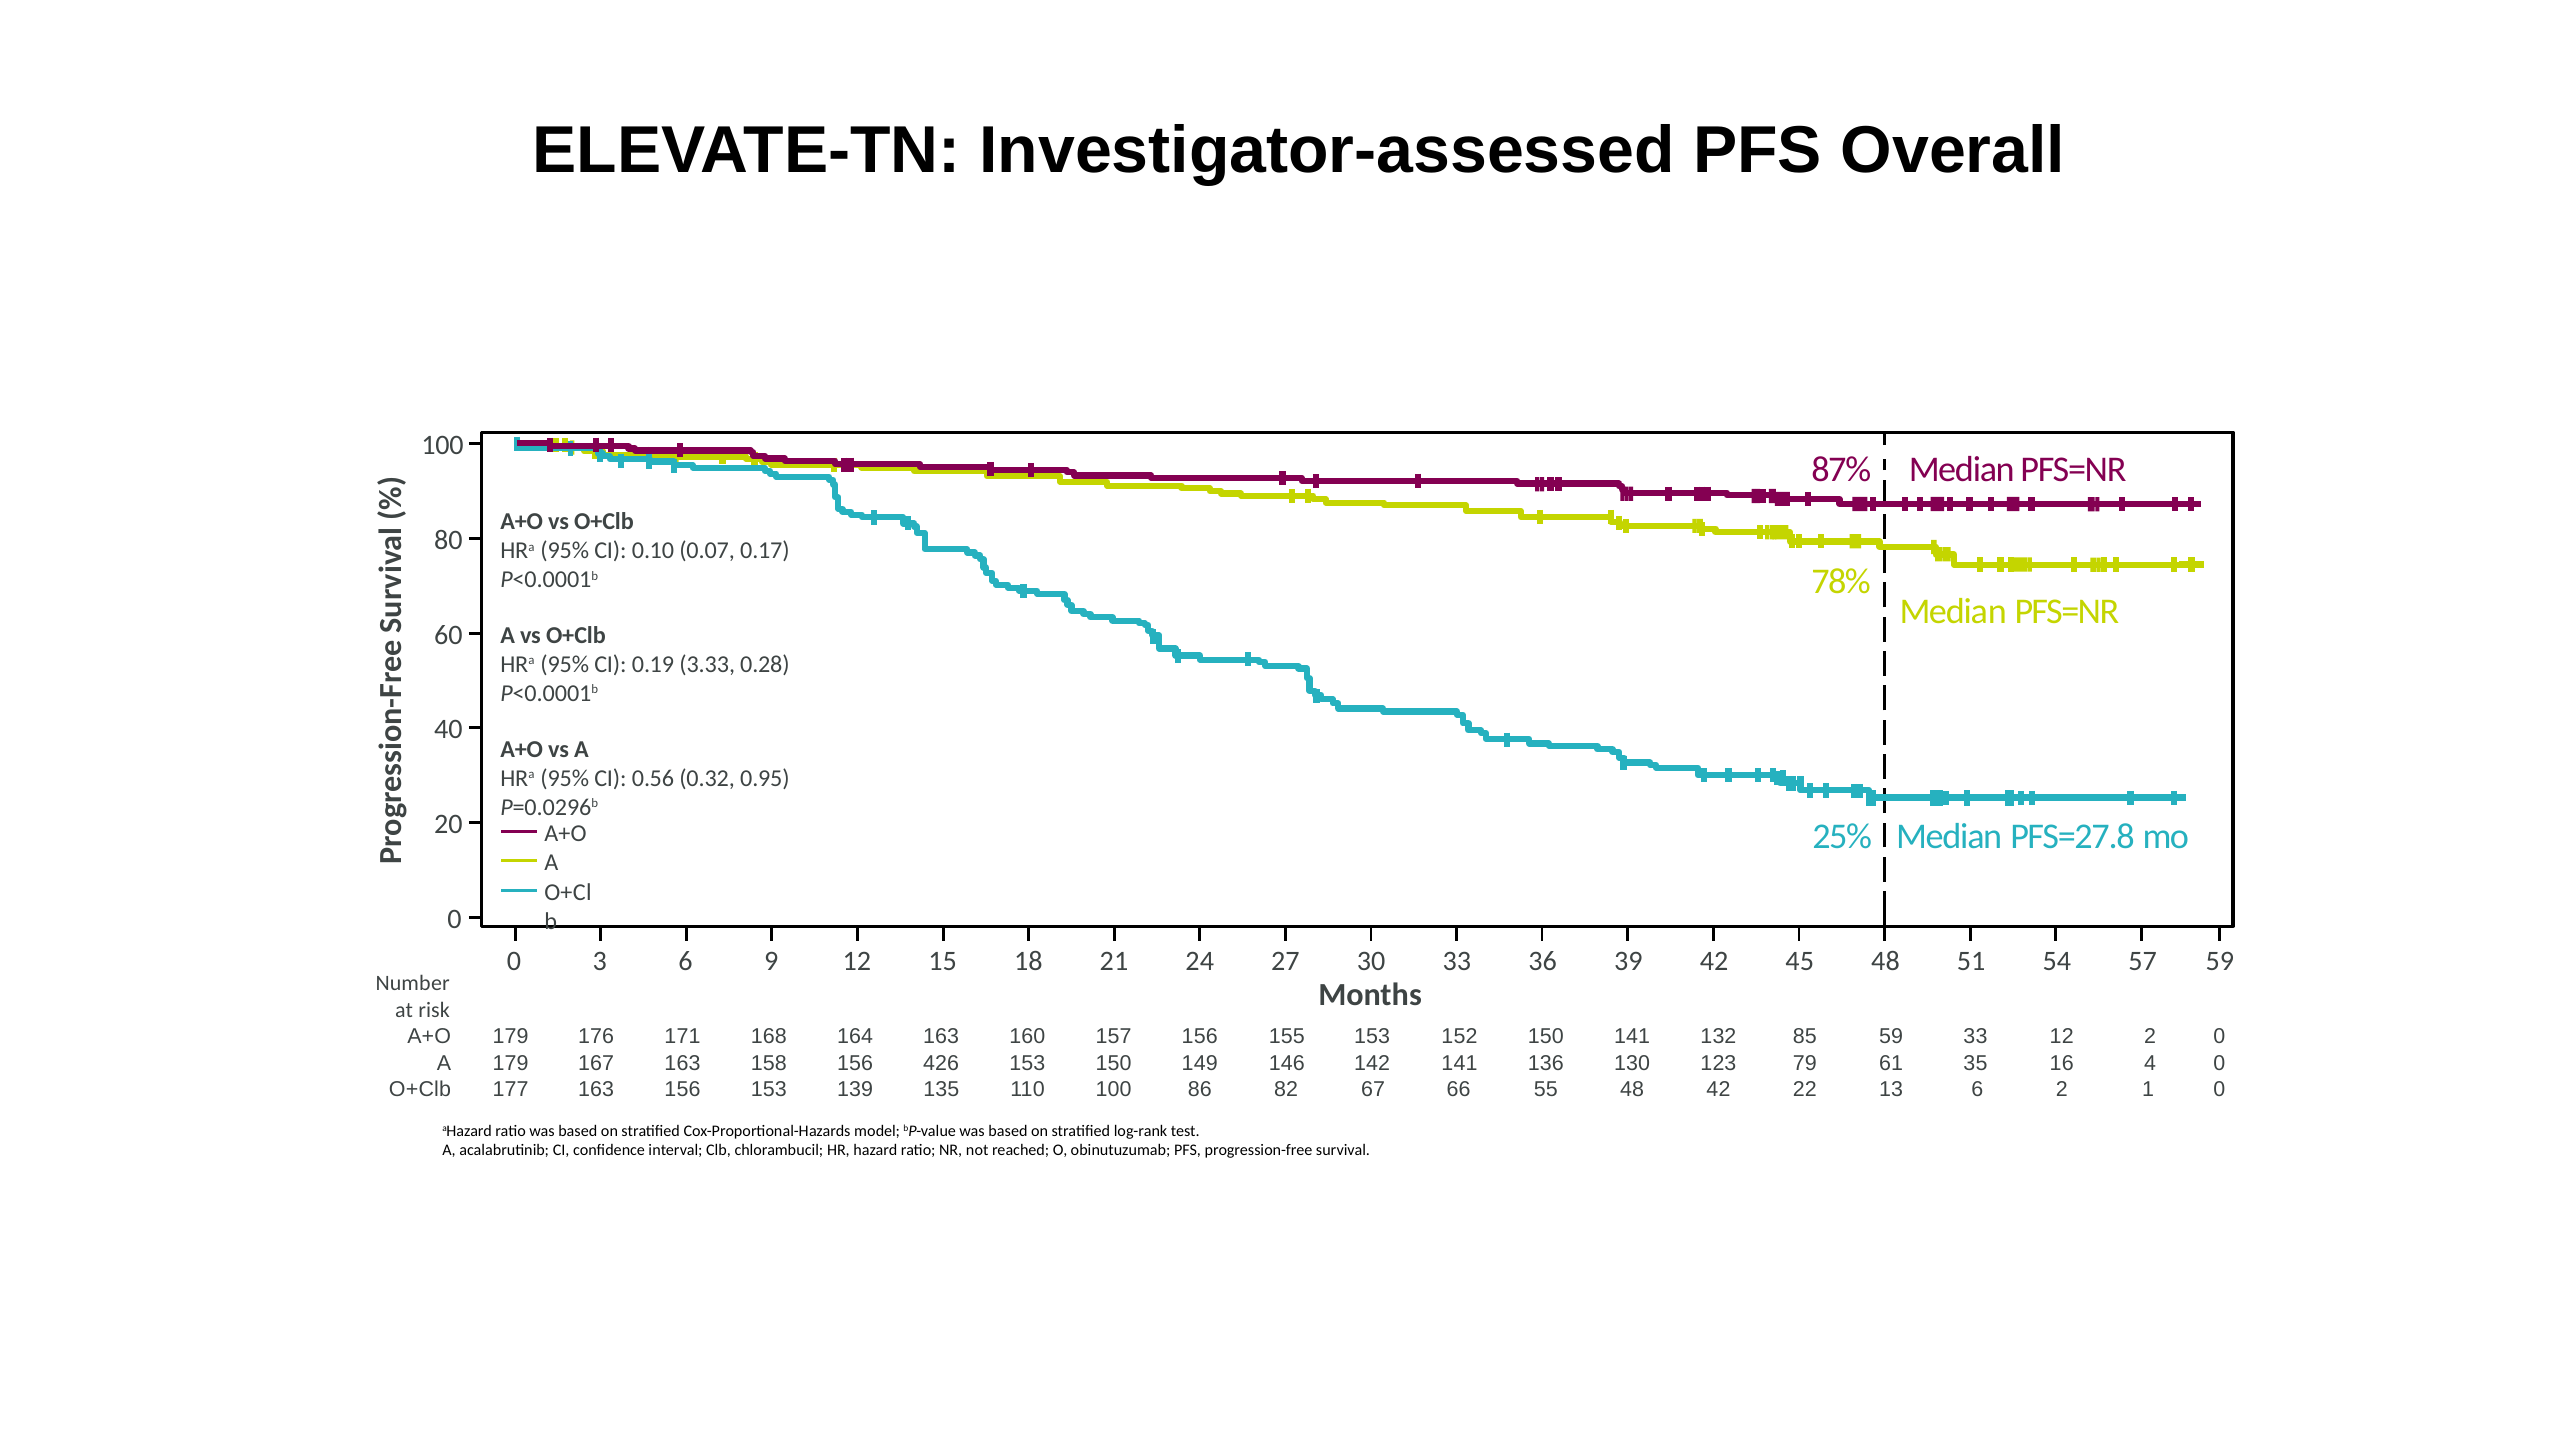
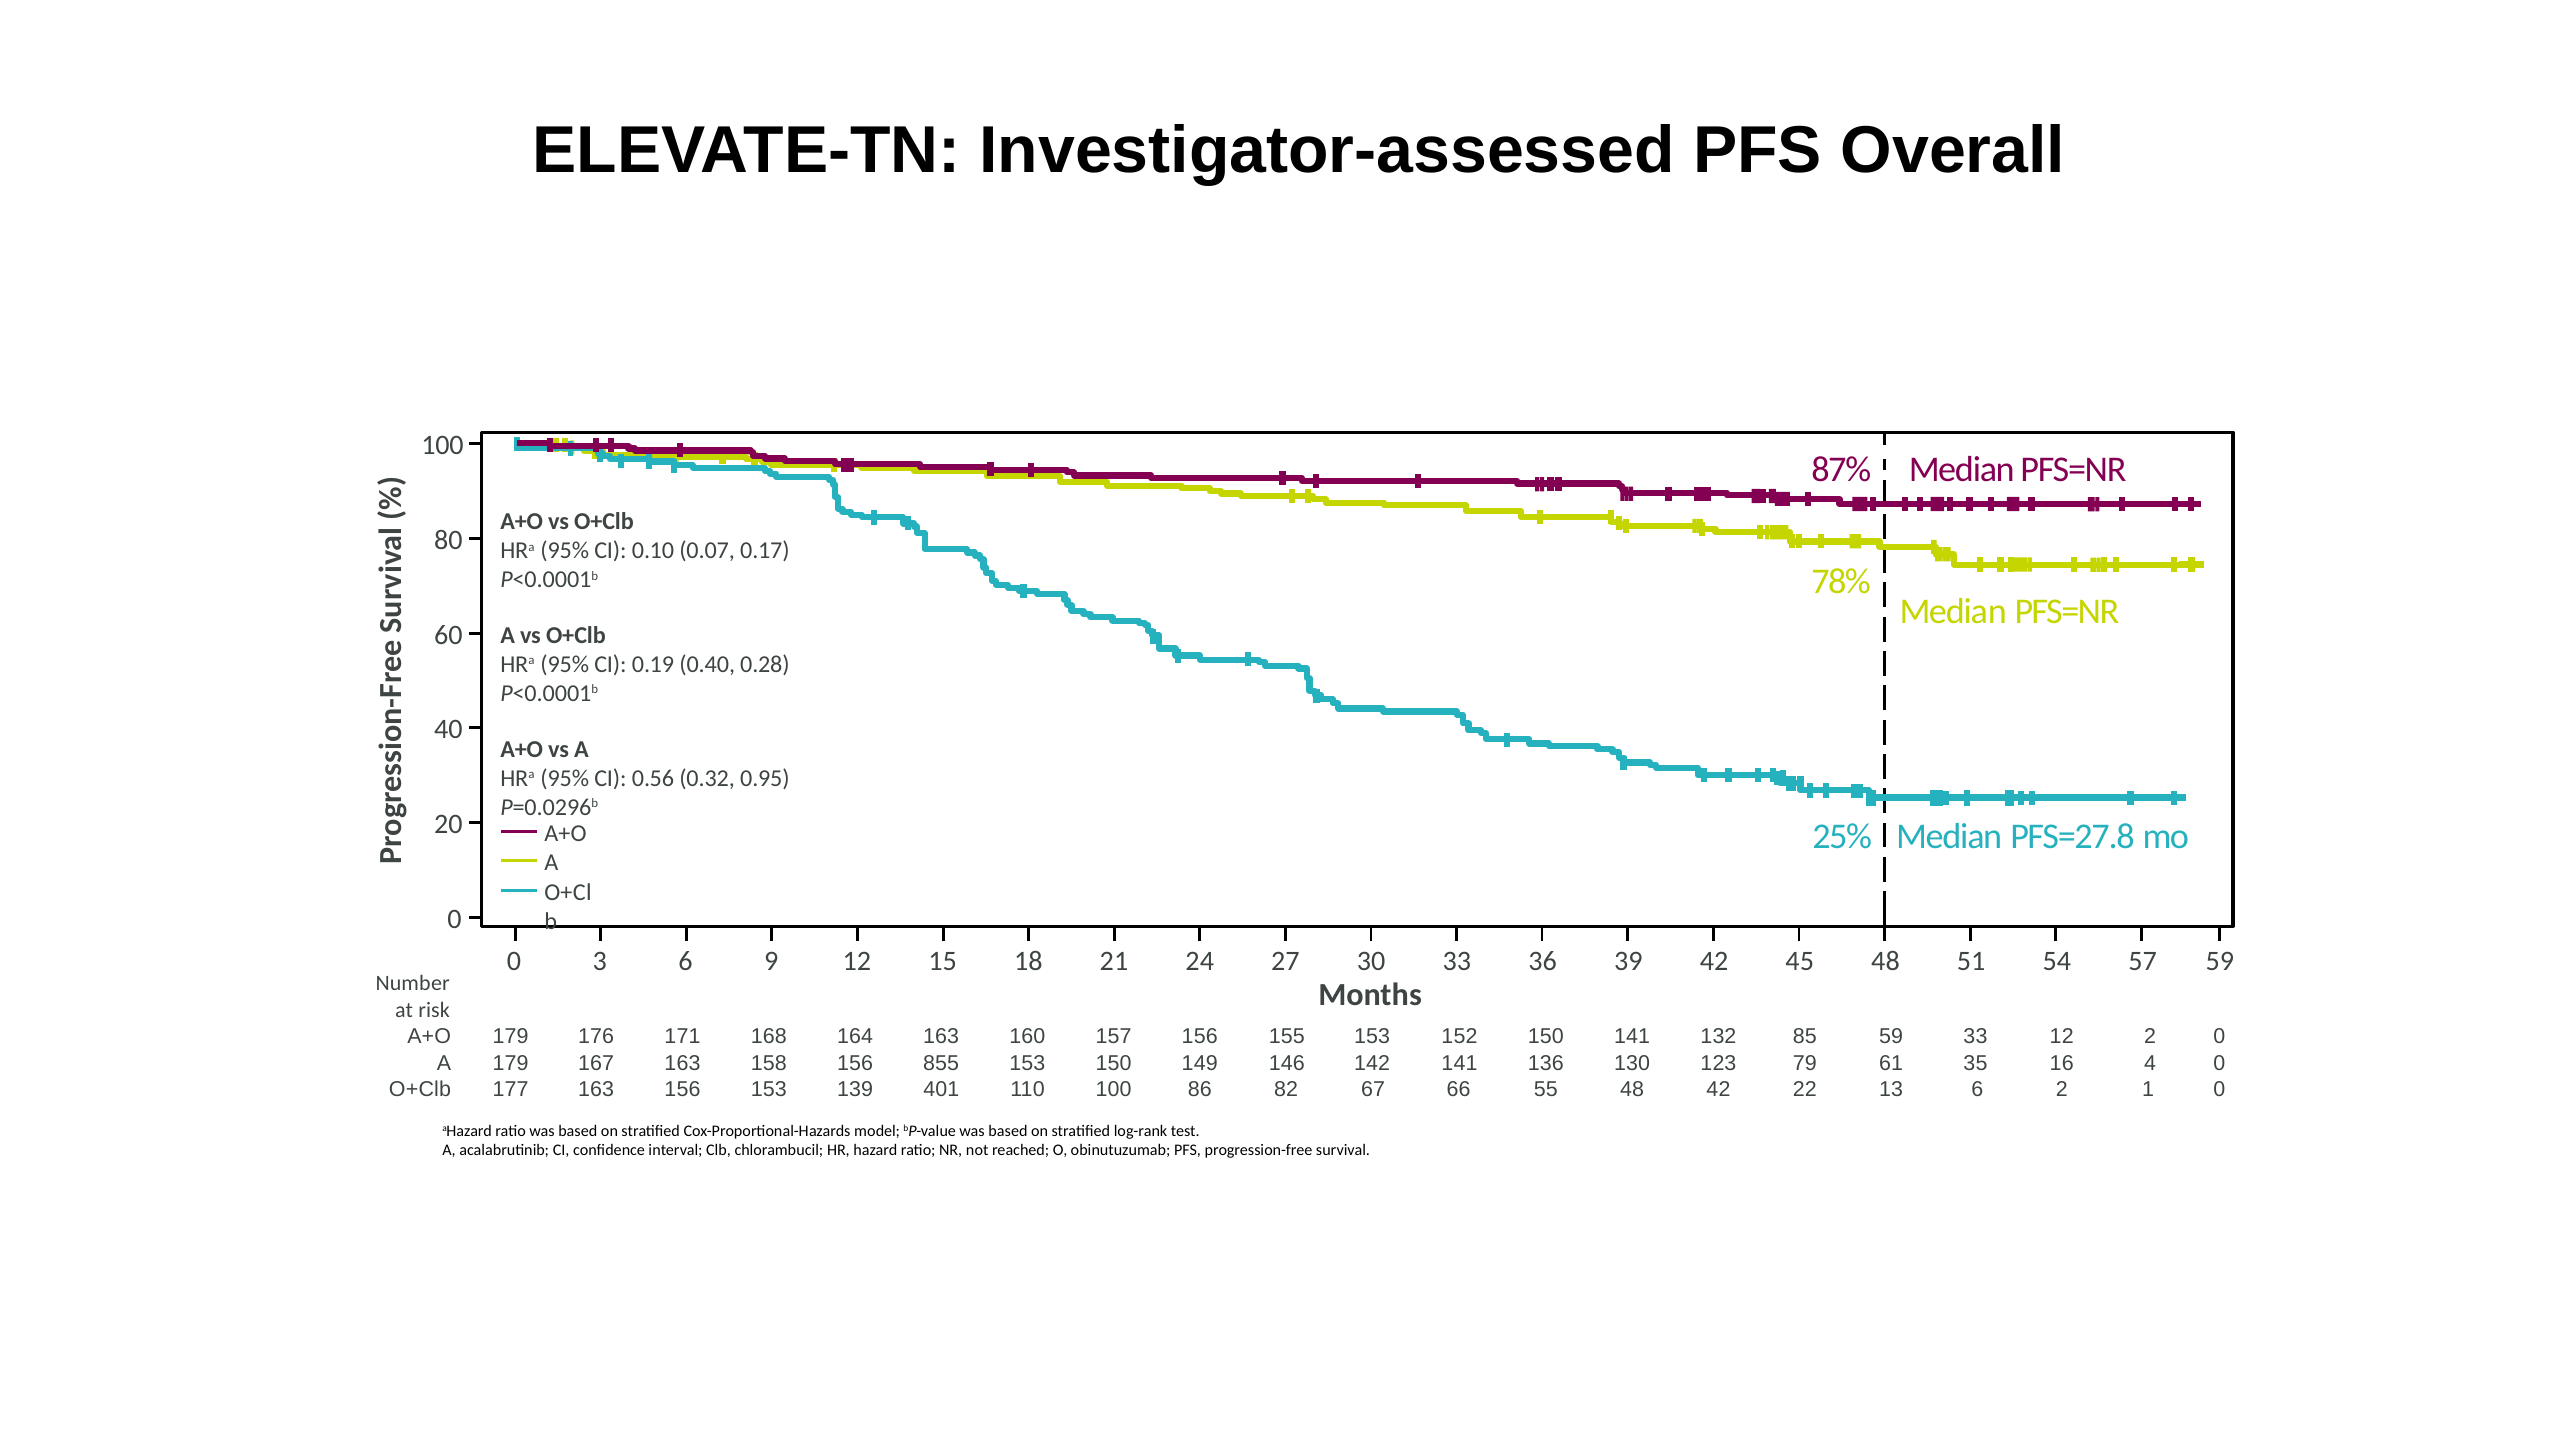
3.33: 3.33 -> 0.40
426: 426 -> 855
135: 135 -> 401
